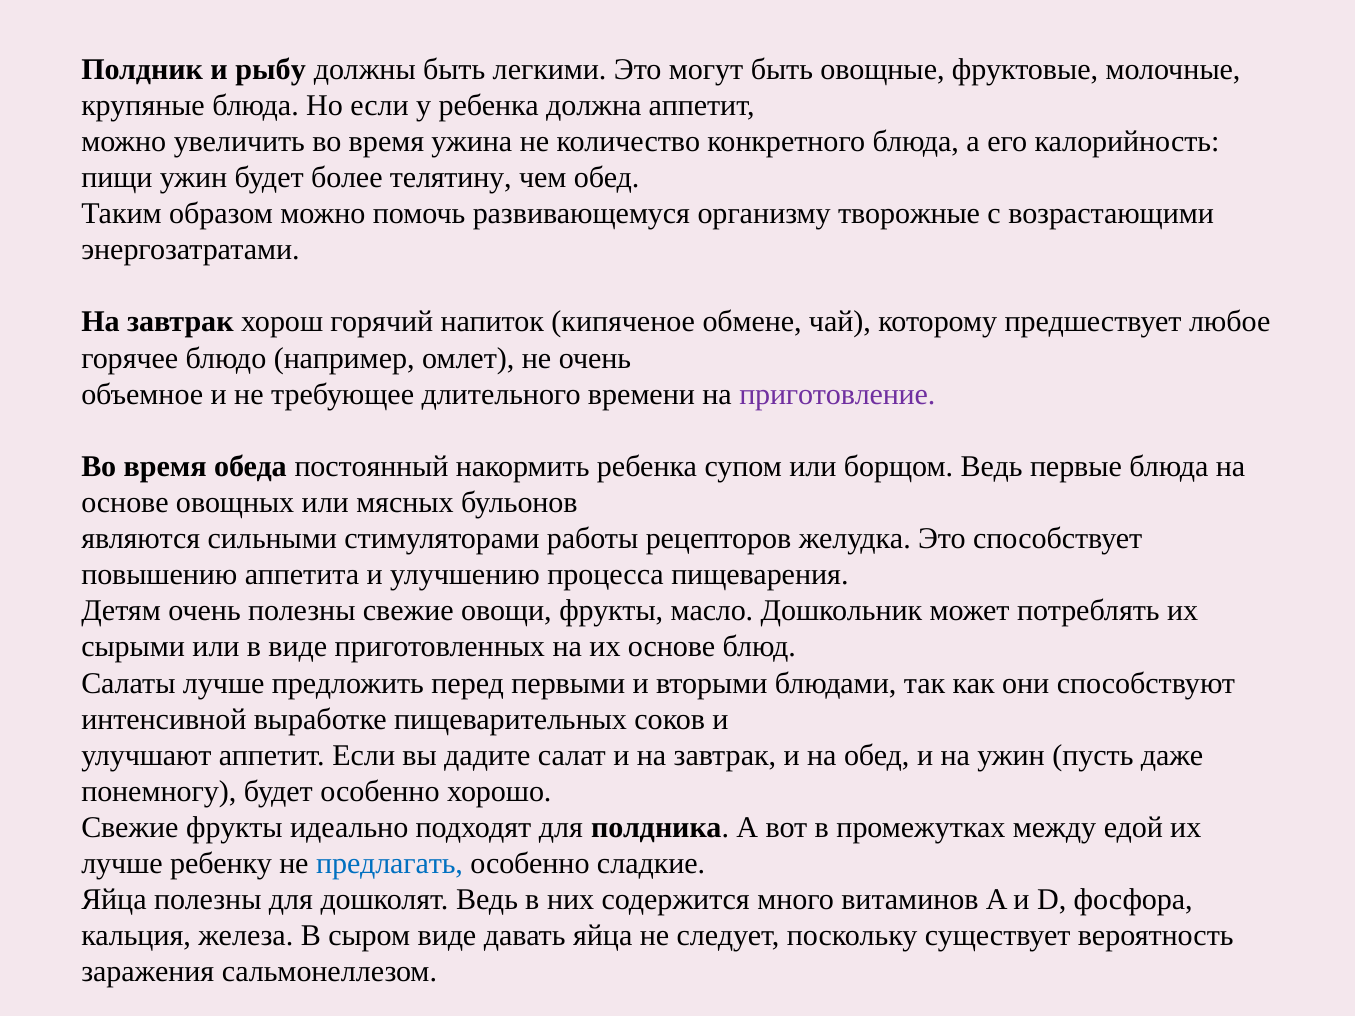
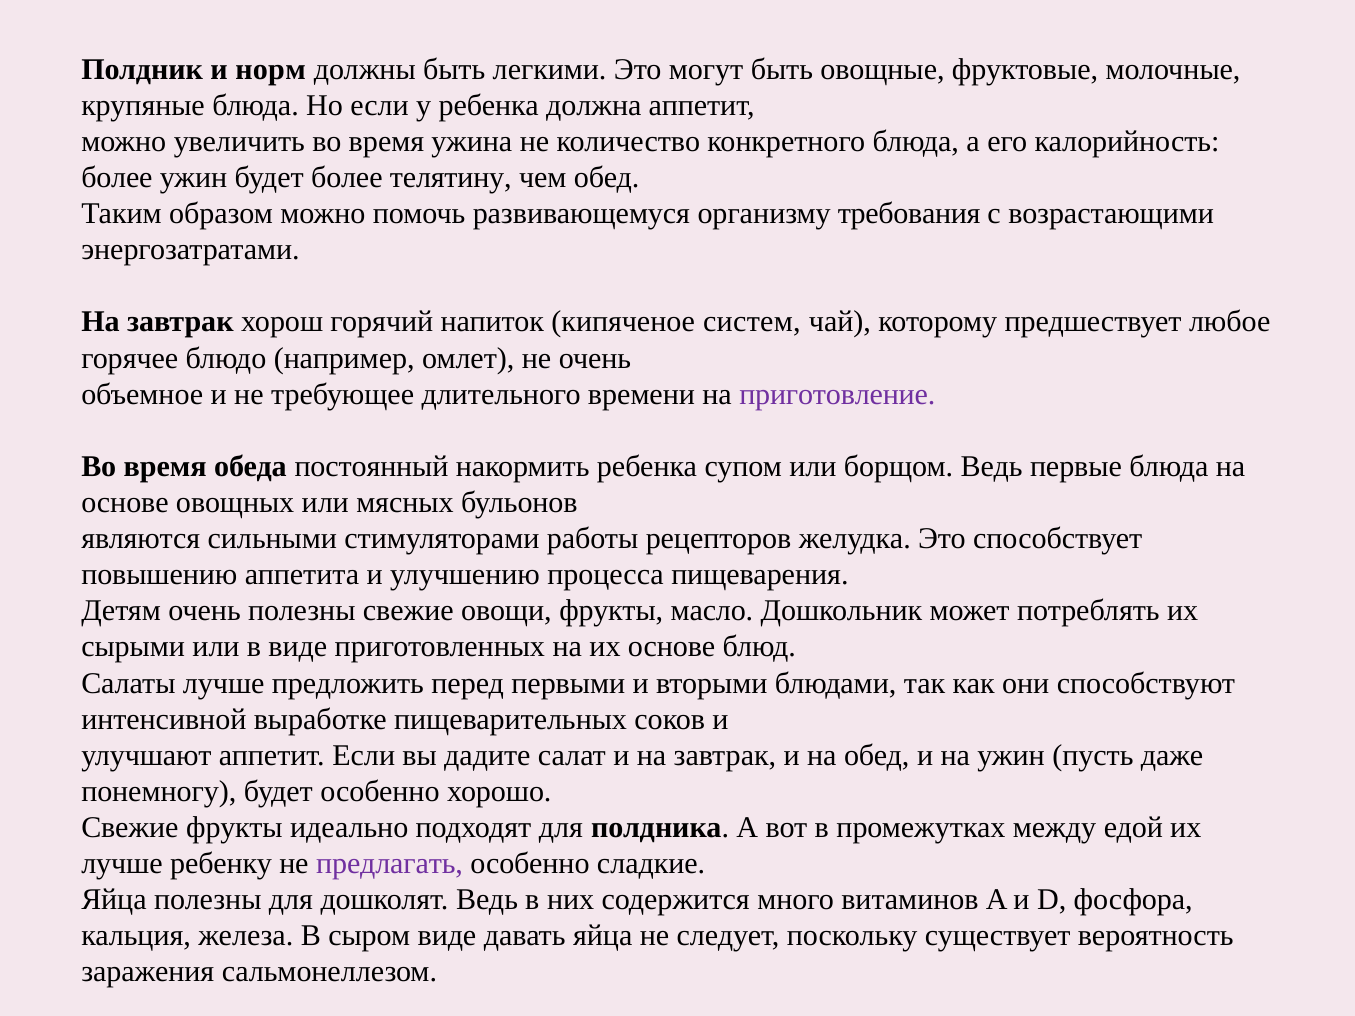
рыбу: рыбу -> норм
пищи at (117, 178): пищи -> более
творожные: творожные -> требования
обмене: обмене -> систем
предлагать colour: blue -> purple
